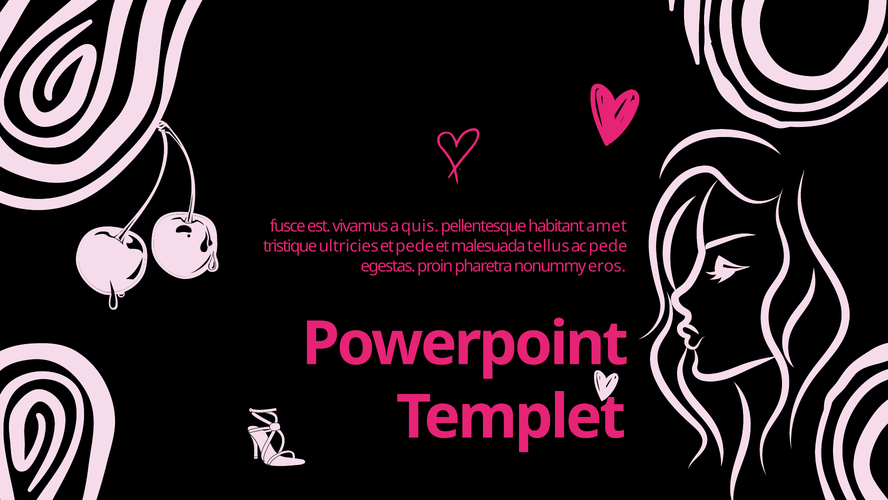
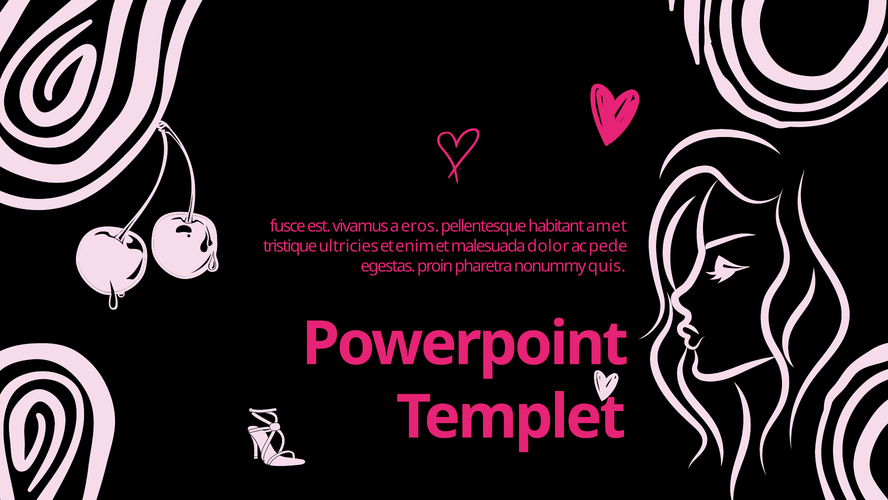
quis: quis -> eros
et pede: pede -> enim
tellus: tellus -> dolor
eros: eros -> quis
